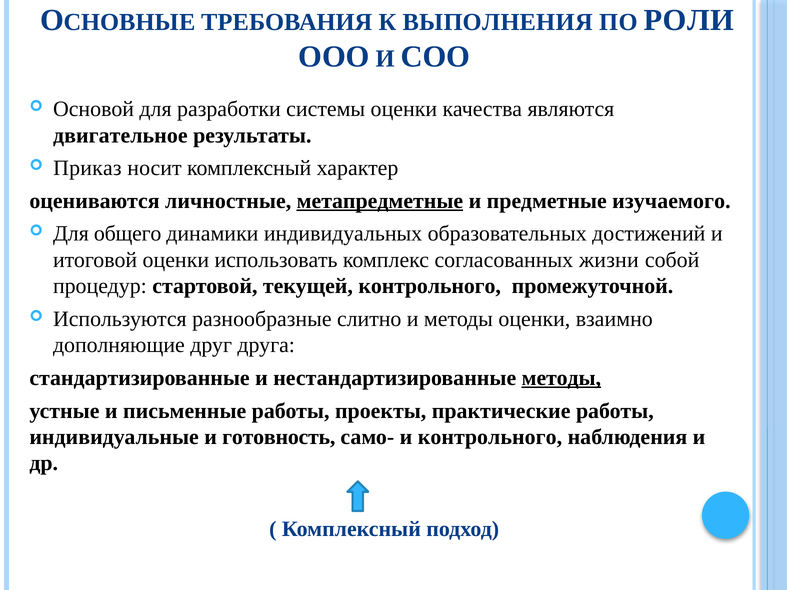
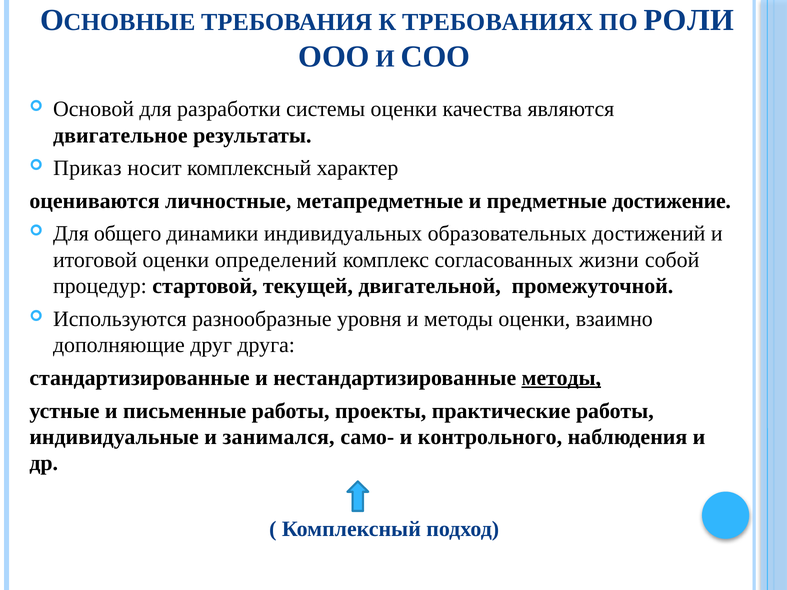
ВЫПОЛНЕНИЯ: ВЫПОЛНЕНИЯ -> ТРЕБОВАНИЯХ
метапредметные underline: present -> none
изучаемого: изучаемого -> достижение
использовать: использовать -> определений
текущей контрольного: контрольного -> двигательной
слитно: слитно -> уровня
готовность: готовность -> занимался
